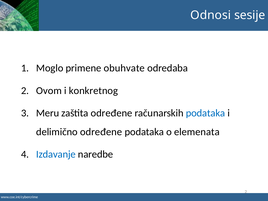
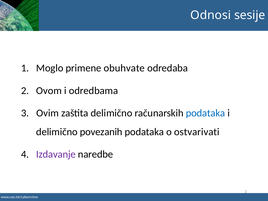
konkretnog: konkretnog -> odredbama
Meru: Meru -> Ovim
zaštita određene: određene -> delimično
delimično određene: određene -> povezanih
elemenata: elemenata -> ostvarivati
Izdavanje colour: blue -> purple
